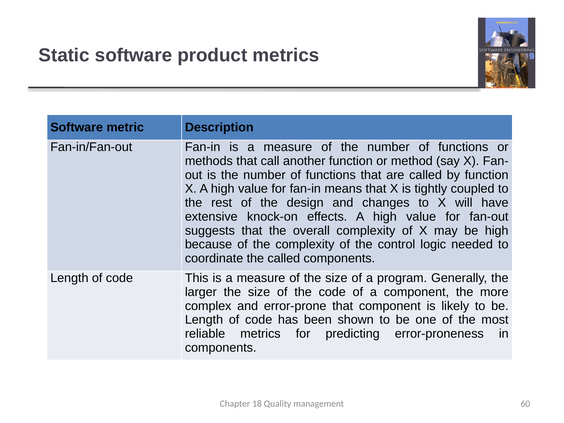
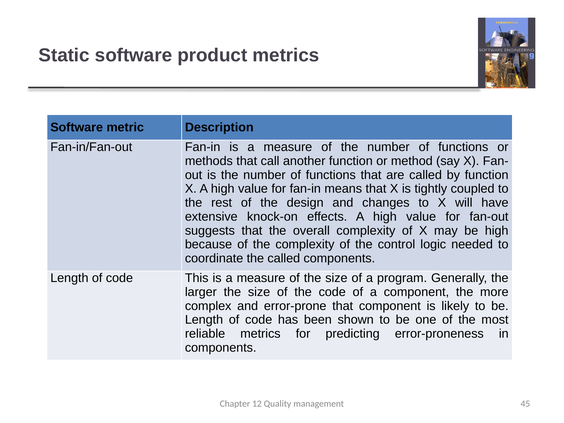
18: 18 -> 12
60: 60 -> 45
